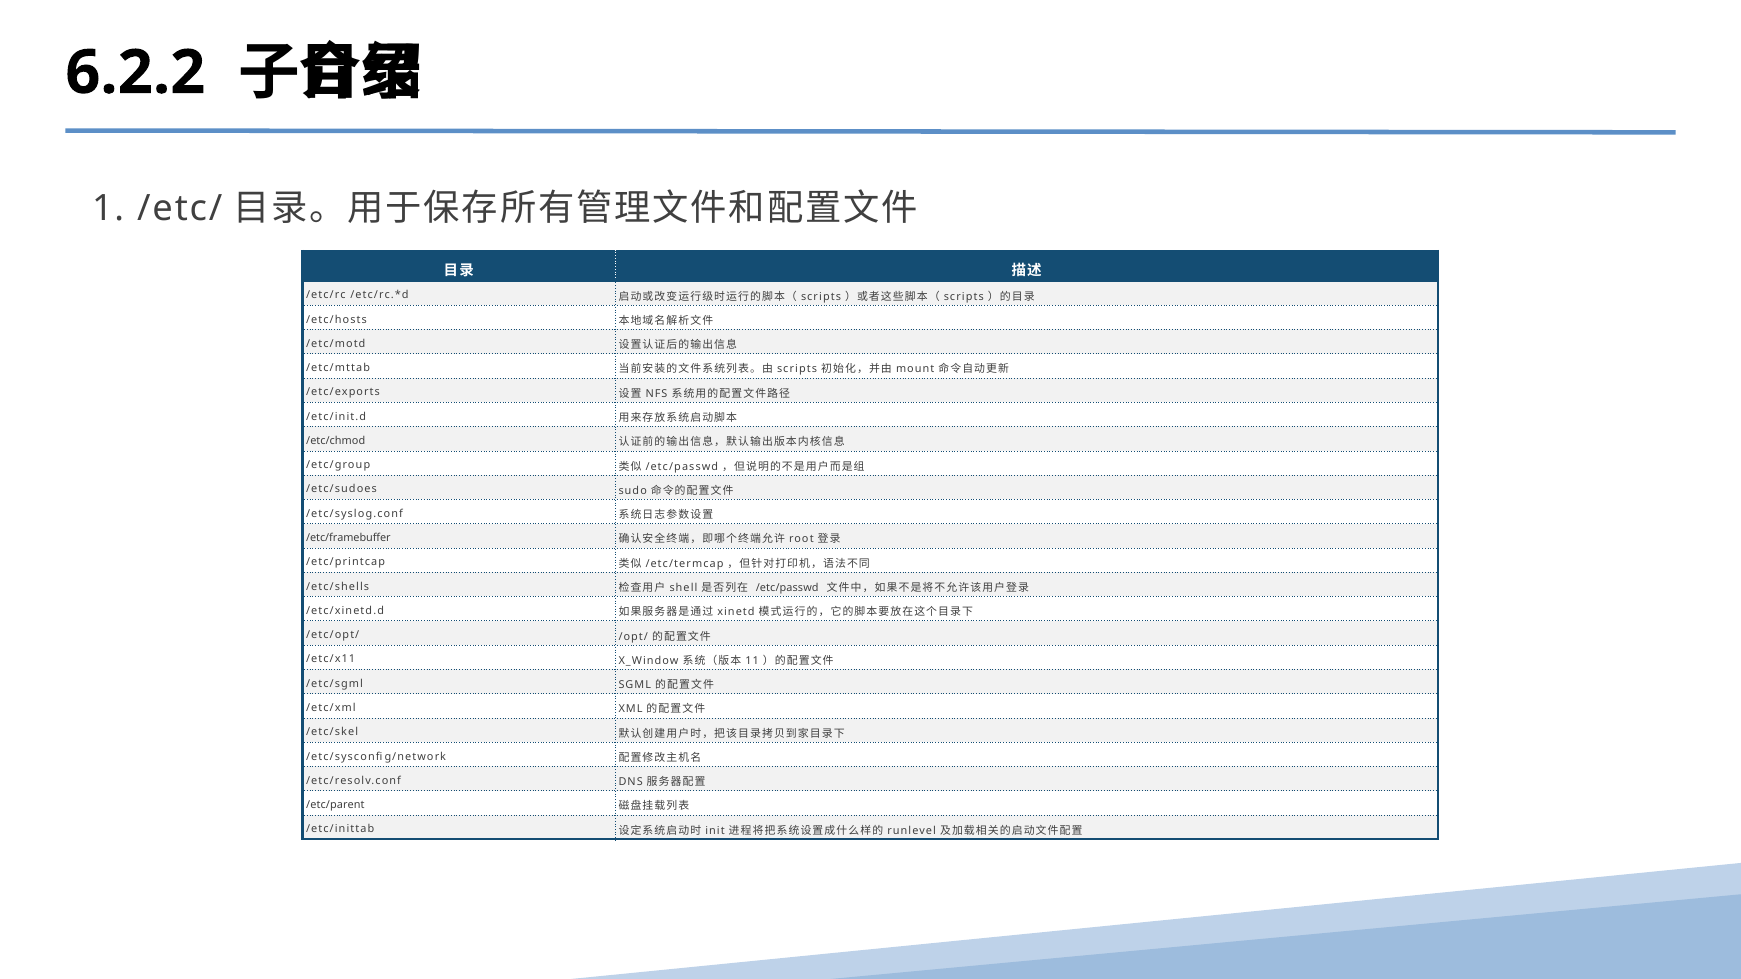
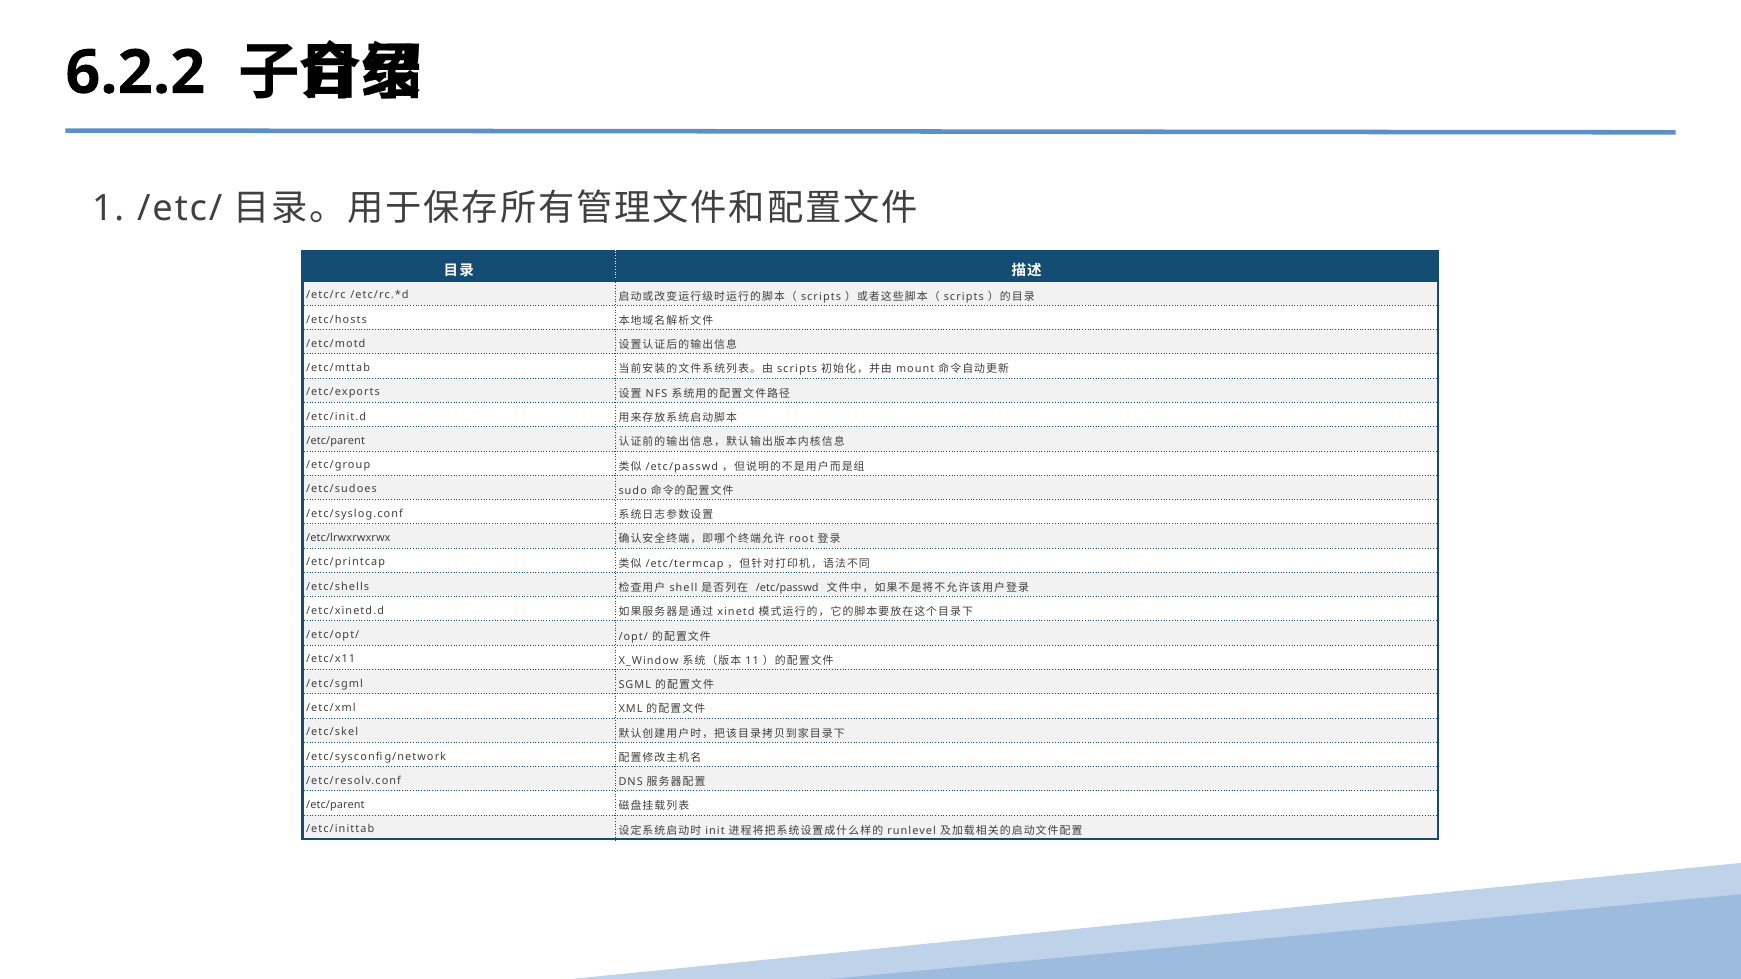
/etc/chmod at (336, 441): /etc/chmod -> /etc/parent
/etc/framebuffer: /etc/framebuffer -> /etc/lrwxrwxrwx
